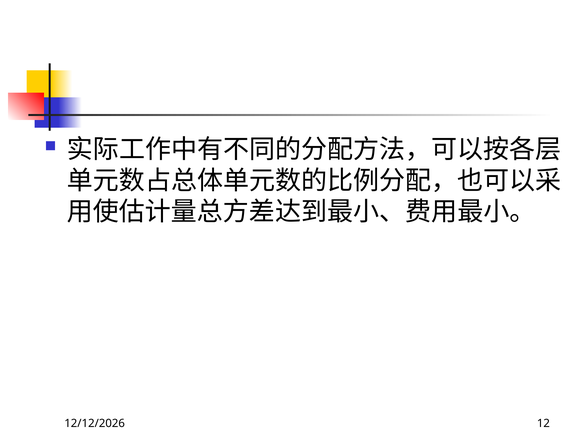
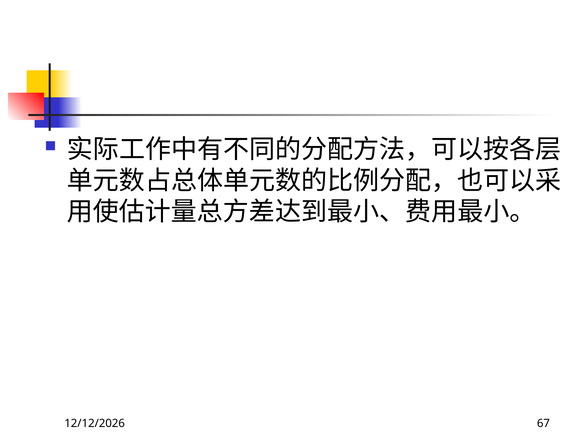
12: 12 -> 67
